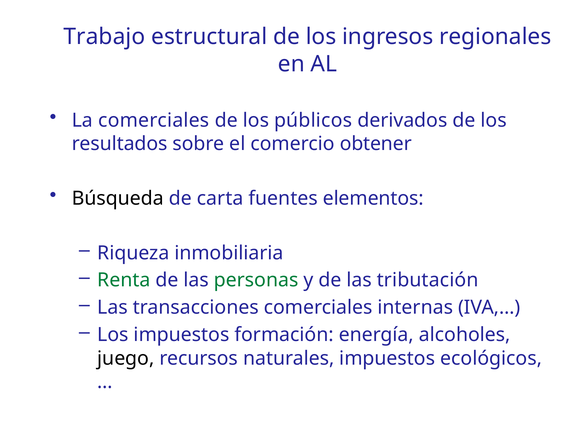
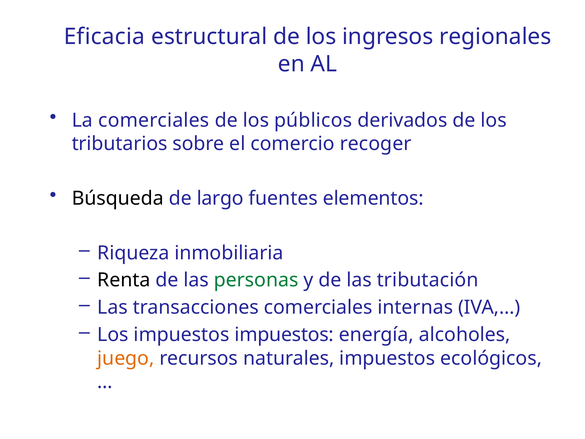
Trabajo: Trabajo -> Eficacia
resultados: resultados -> tributarios
obtener: obtener -> recoger
carta: carta -> largo
Renta colour: green -> black
impuestos formación: formación -> impuestos
juego colour: black -> orange
